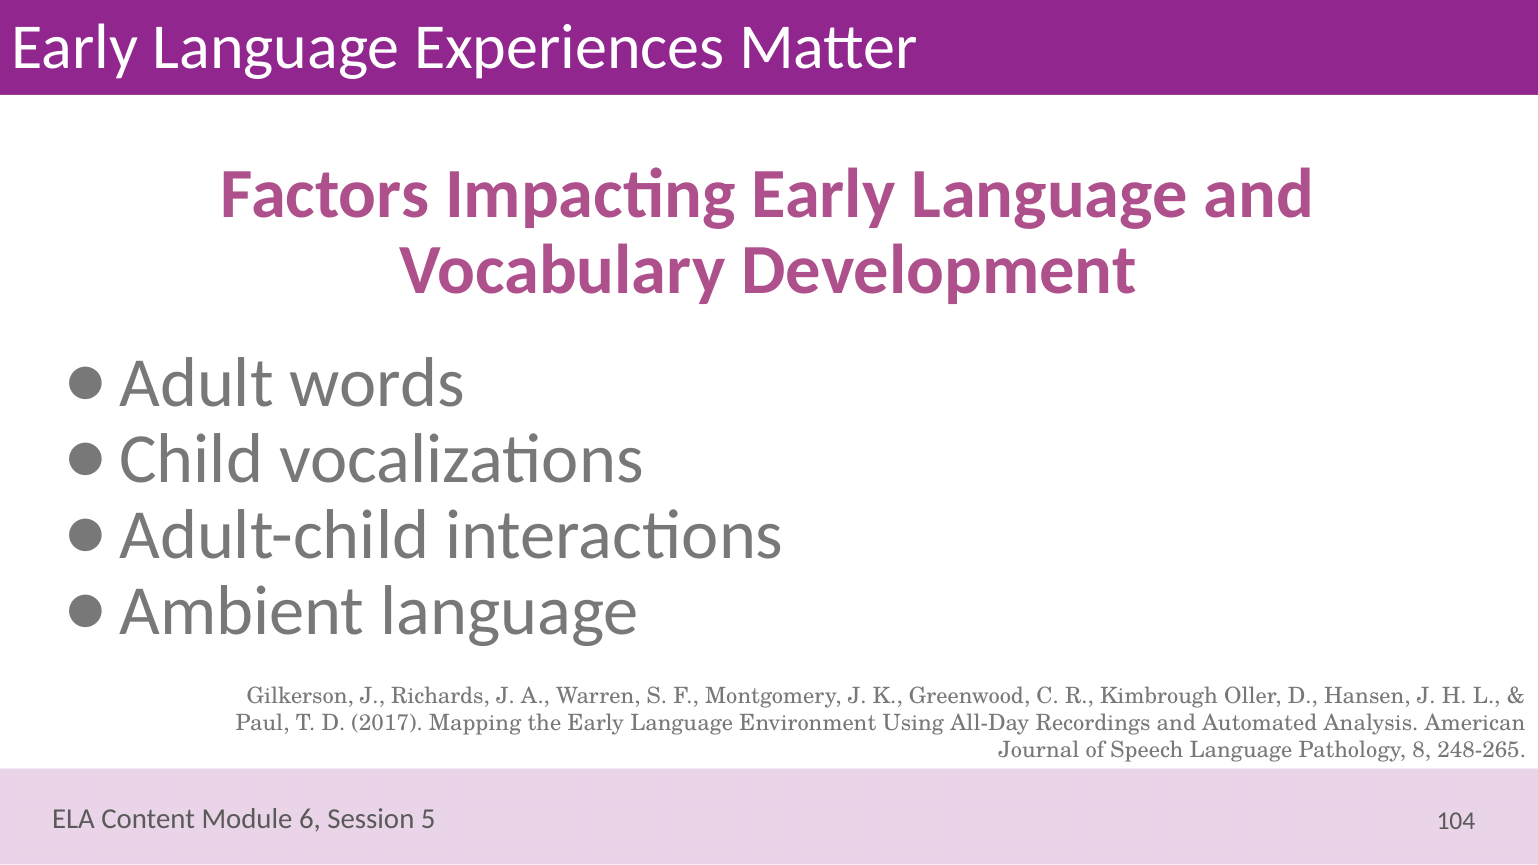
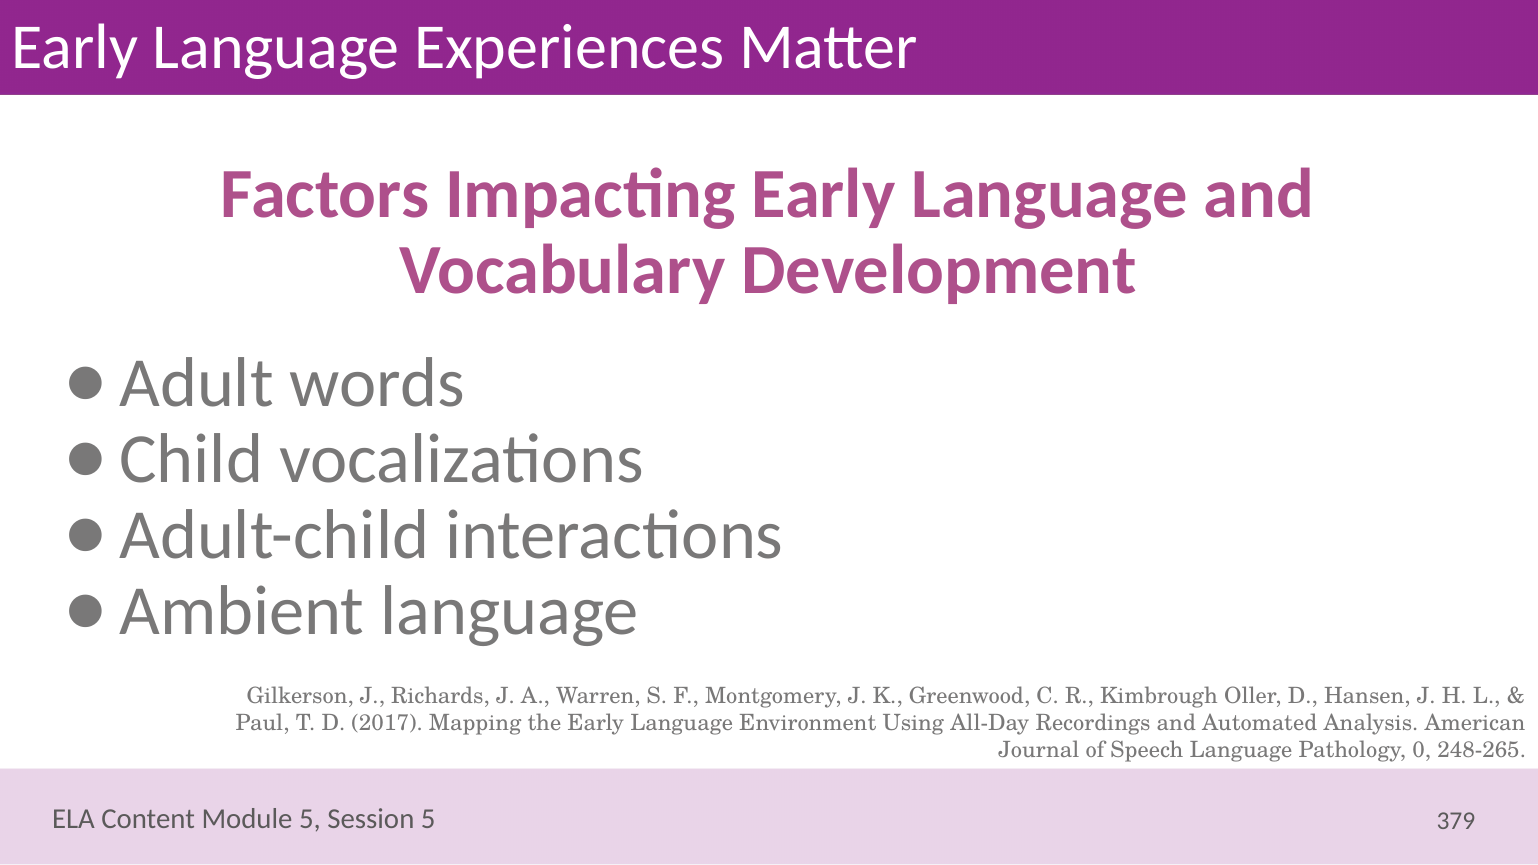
8: 8 -> 0
6 at (310, 819): 6 -> 5
104: 104 -> 379
